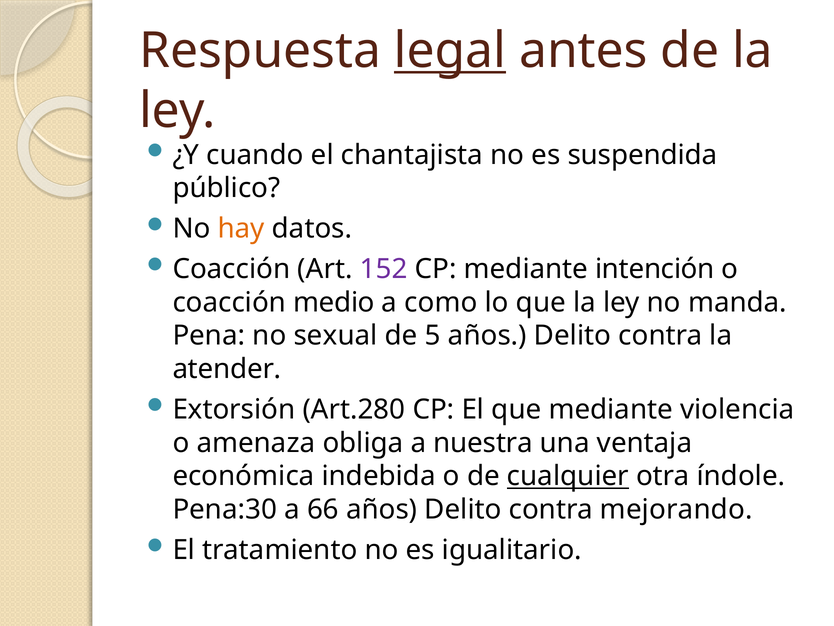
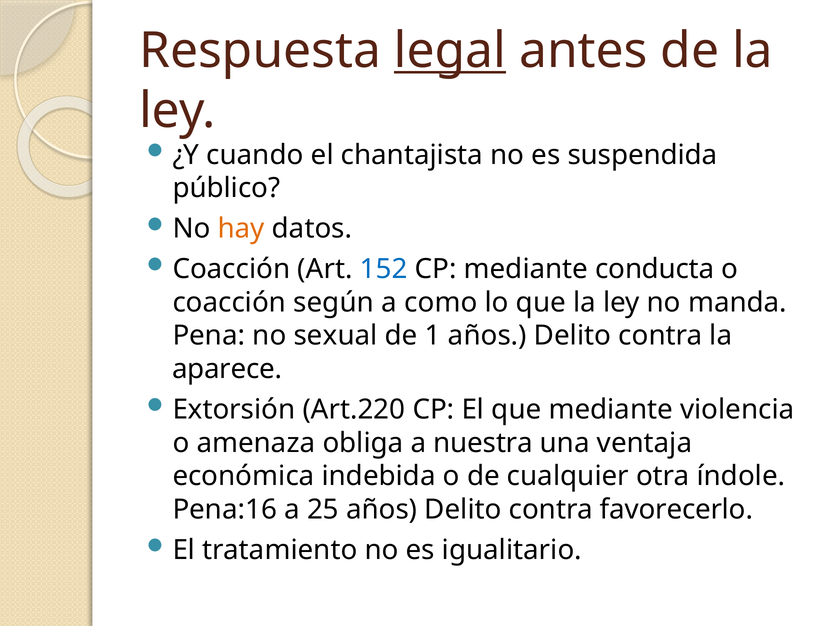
152 colour: purple -> blue
intención: intención -> conducta
medio: medio -> según
5: 5 -> 1
atender: atender -> aparece
Art.280: Art.280 -> Art.220
cualquier underline: present -> none
Pena:30: Pena:30 -> Pena:16
66: 66 -> 25
mejorando: mejorando -> favorecerlo
